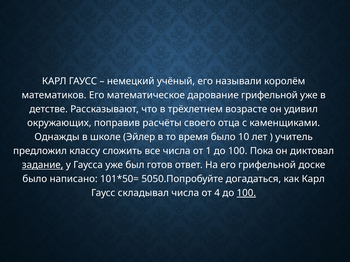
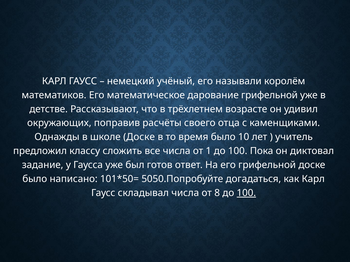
школе Эйлер: Эйлер -> Доске
задание underline: present -> none
4: 4 -> 8
